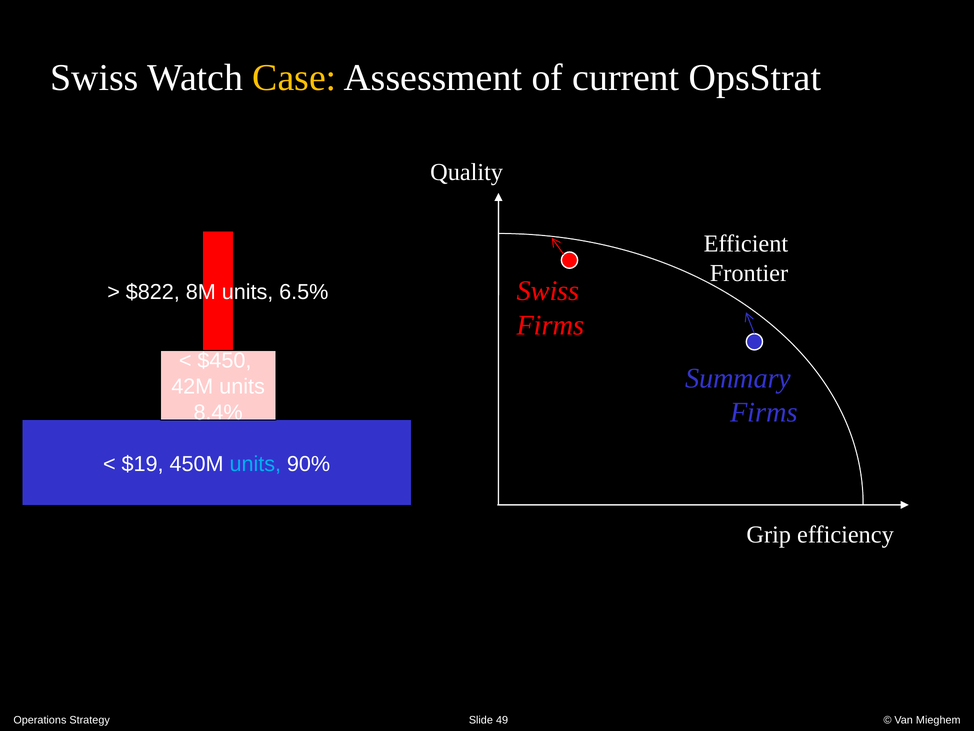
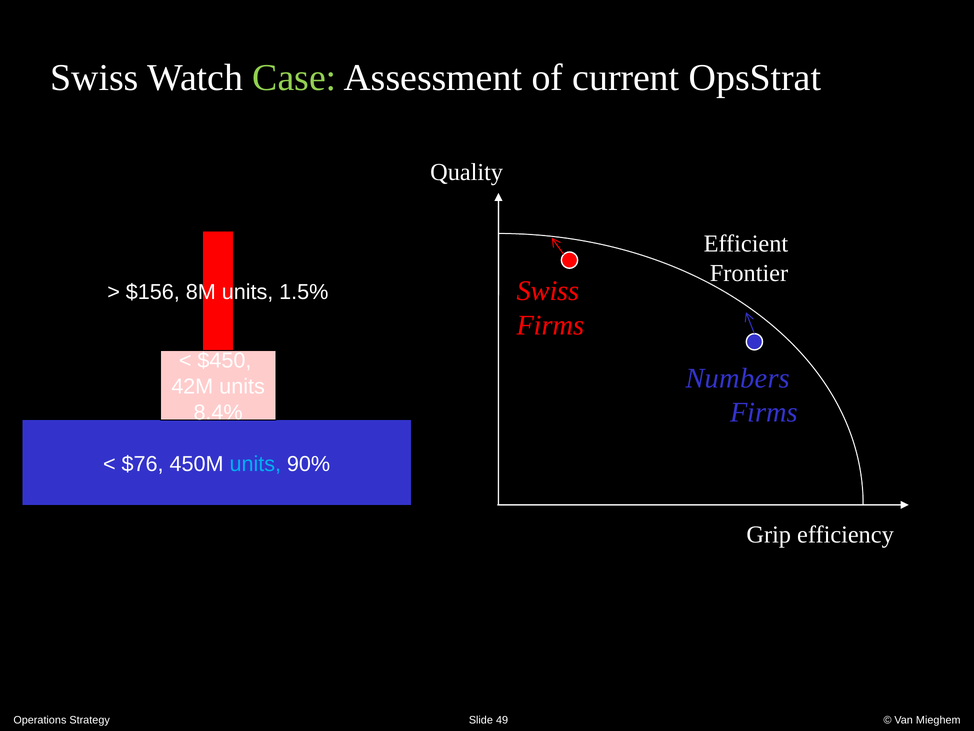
Case colour: yellow -> light green
$822: $822 -> $156
6.5%: 6.5% -> 1.5%
Summary: Summary -> Numbers
$19: $19 -> $76
